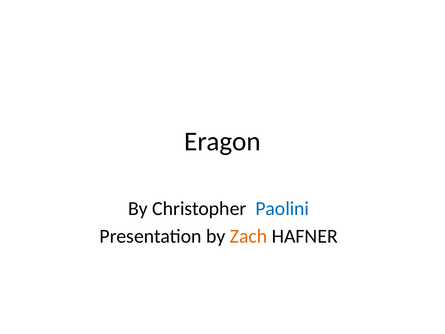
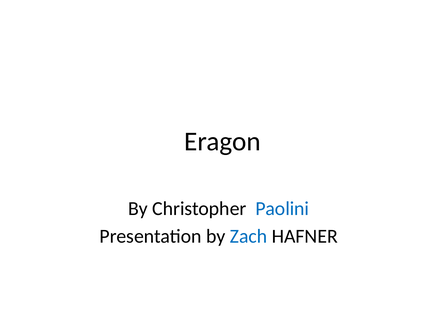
Zach colour: orange -> blue
